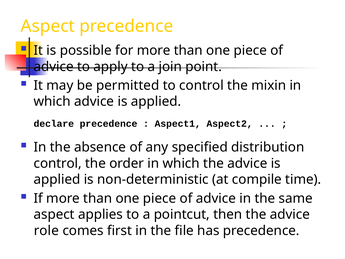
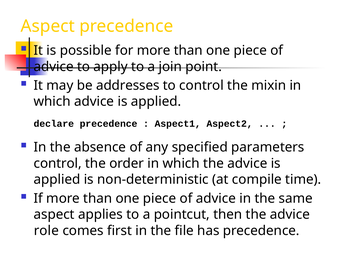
permitted: permitted -> addresses
distribution: distribution -> parameters
